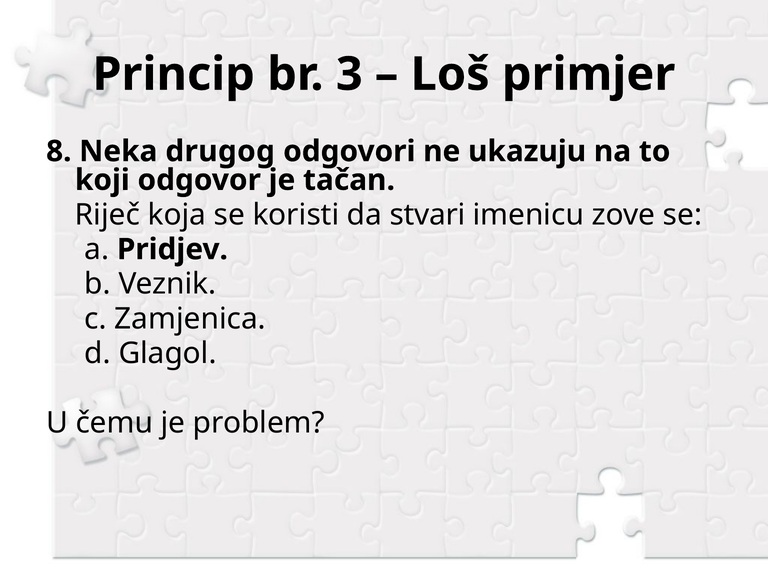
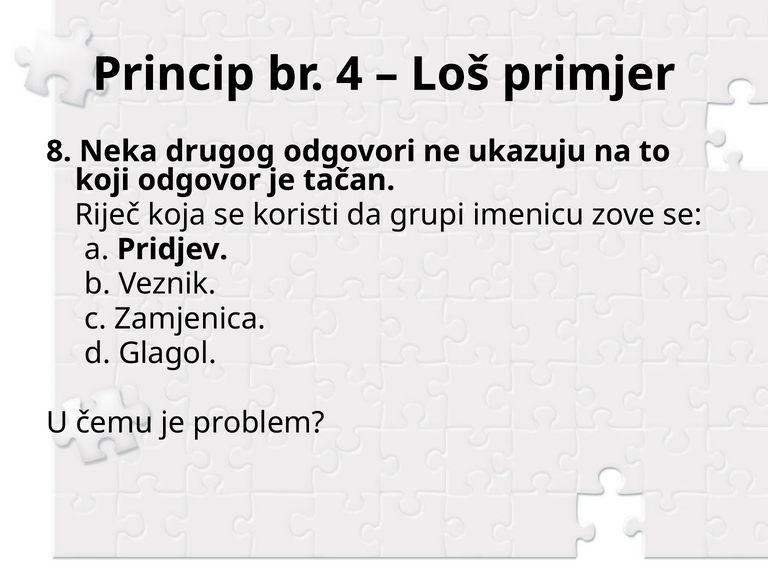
3: 3 -> 4
stvari: stvari -> grupi
